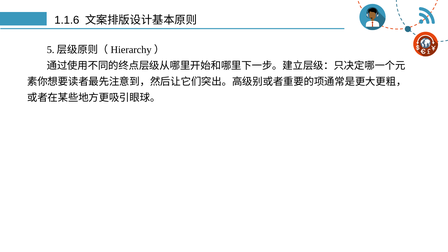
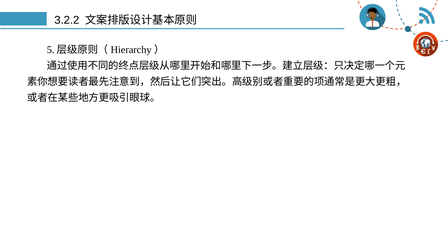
1.1.6: 1.1.6 -> 3.2.2
